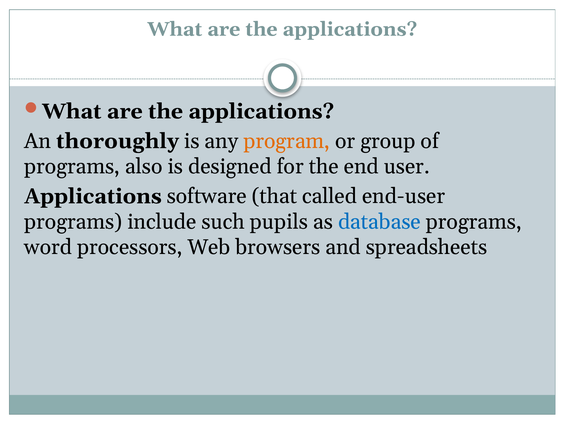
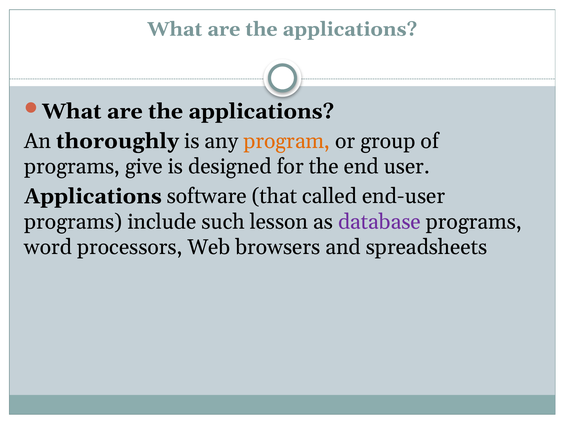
also: also -> give
pupils: pupils -> lesson
database colour: blue -> purple
